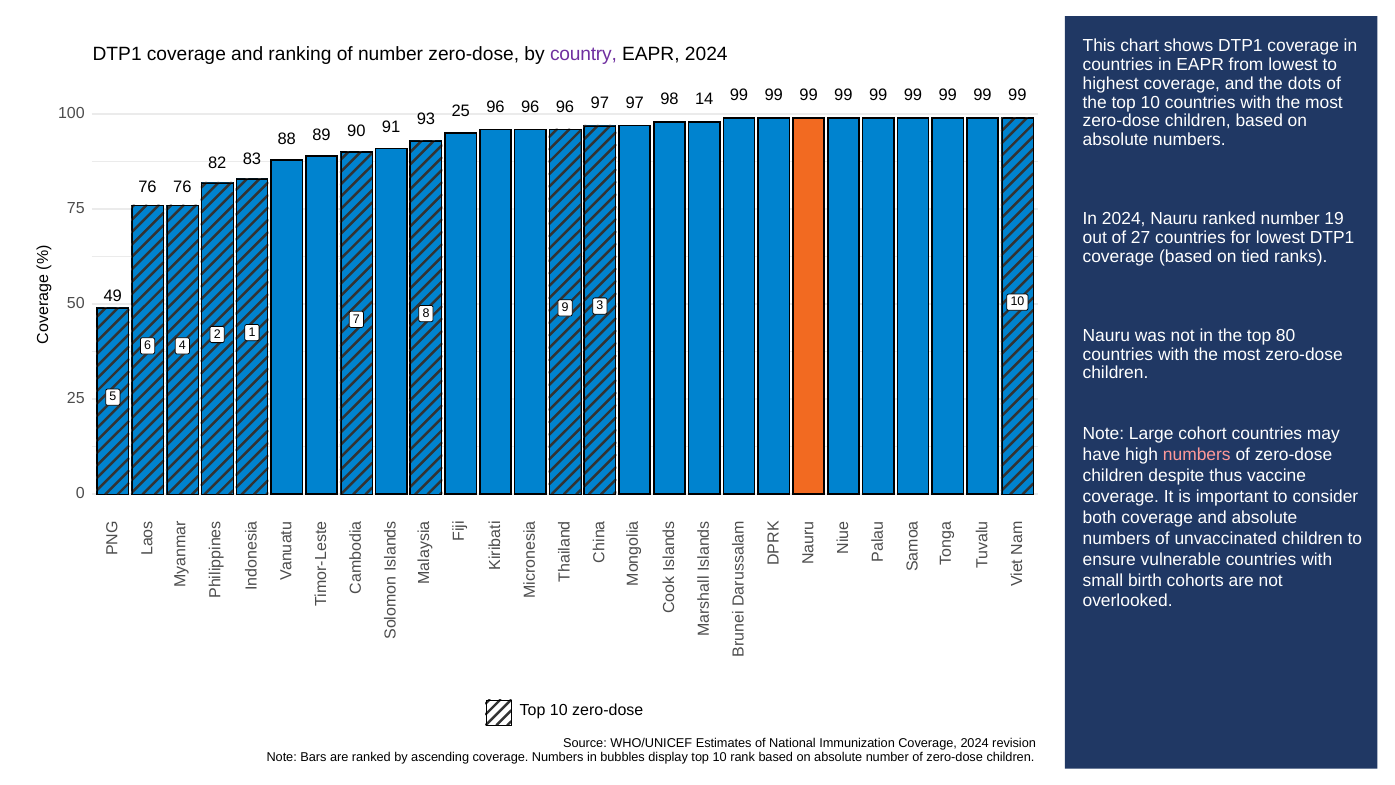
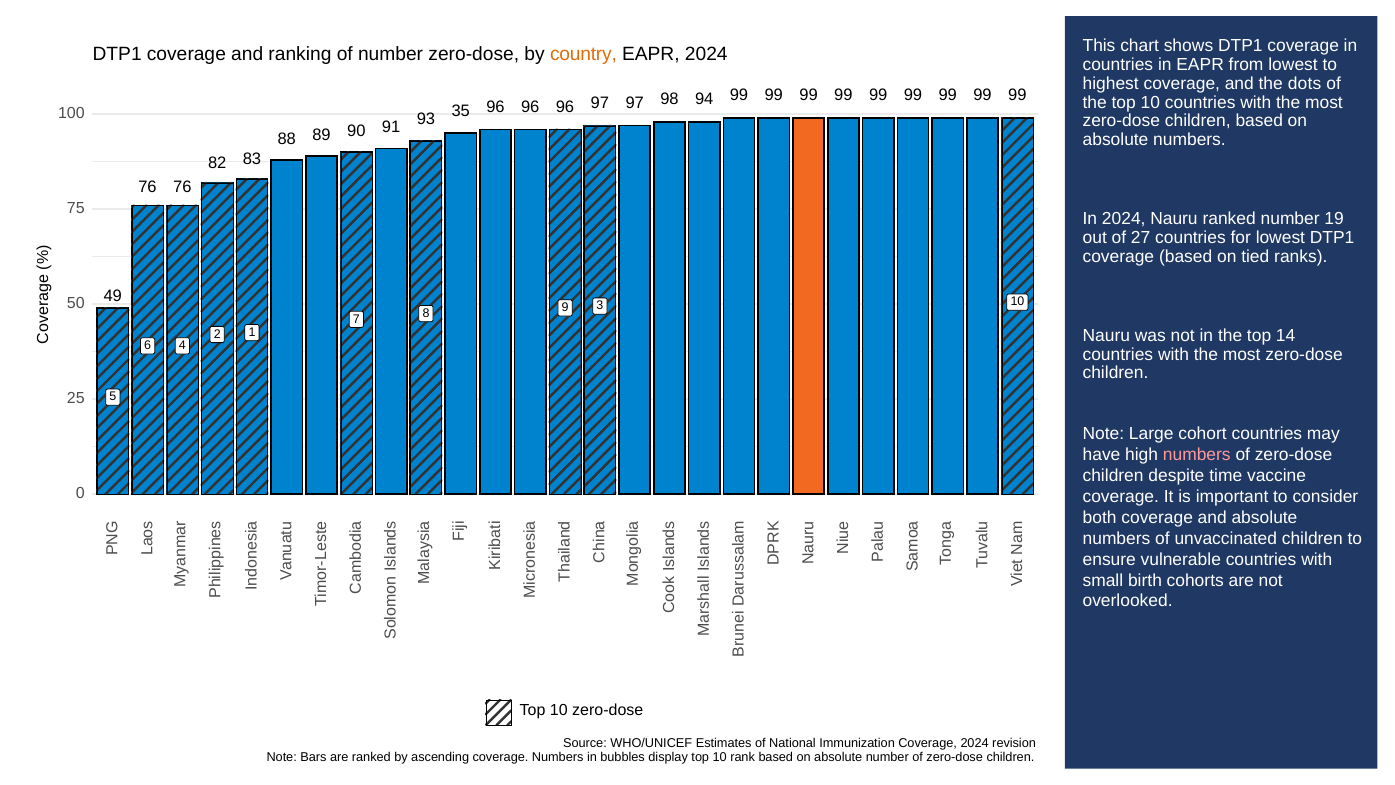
country colour: purple -> orange
14: 14 -> 94
93 25: 25 -> 35
80: 80 -> 14
thus: thus -> time
